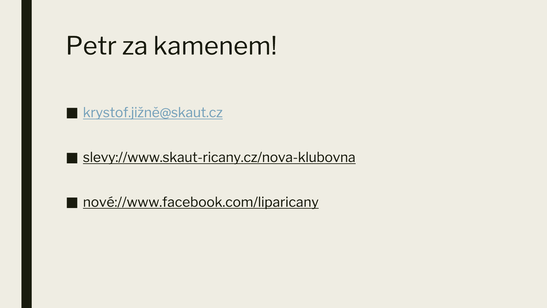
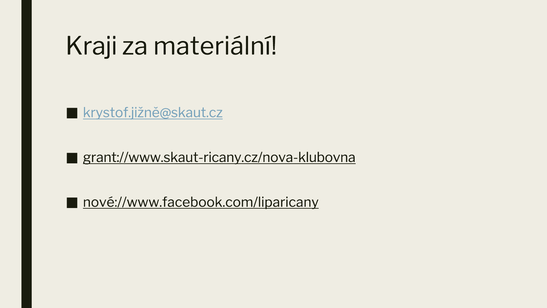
Petr: Petr -> Kraji
kamenem: kamenem -> materiální
slevy://www.skaut-ricany.cz/nova-klubovna: slevy://www.skaut-ricany.cz/nova-klubovna -> grant://www.skaut-ricany.cz/nova-klubovna
